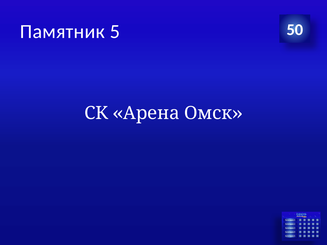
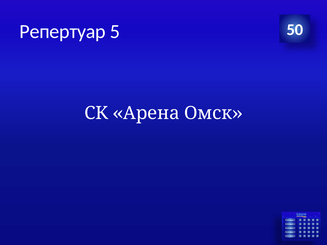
Памятник: Памятник -> Репертуар
